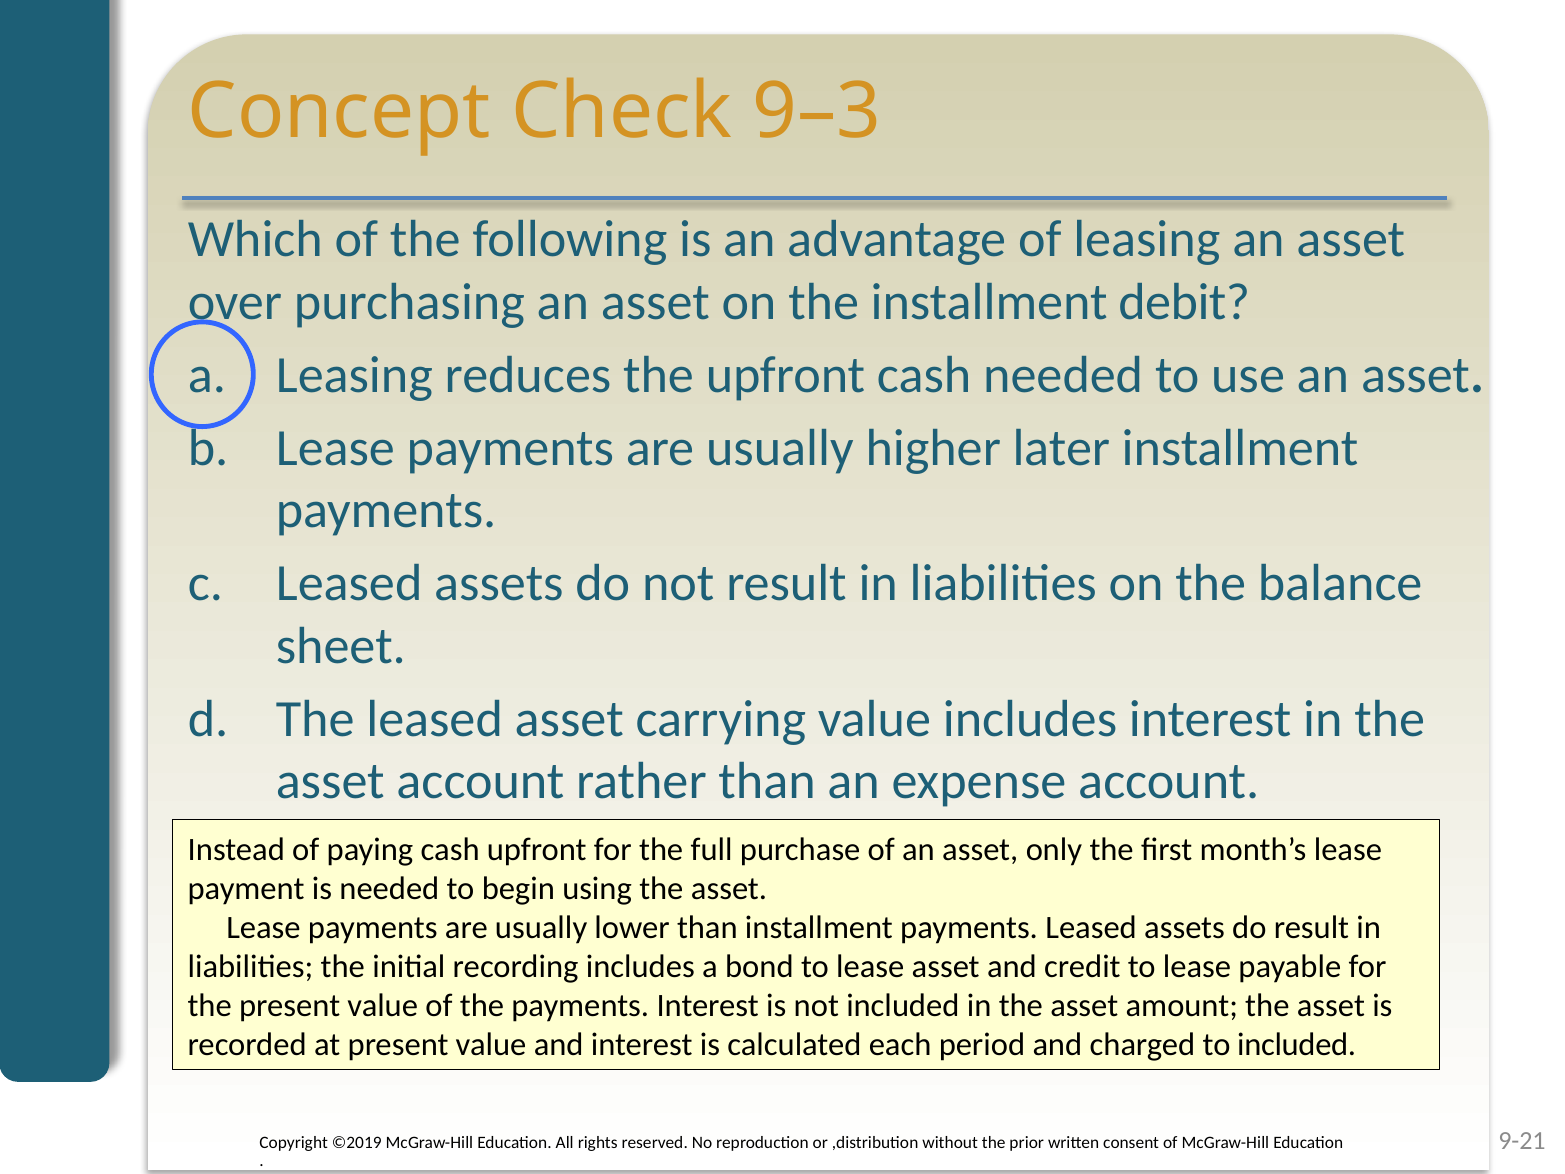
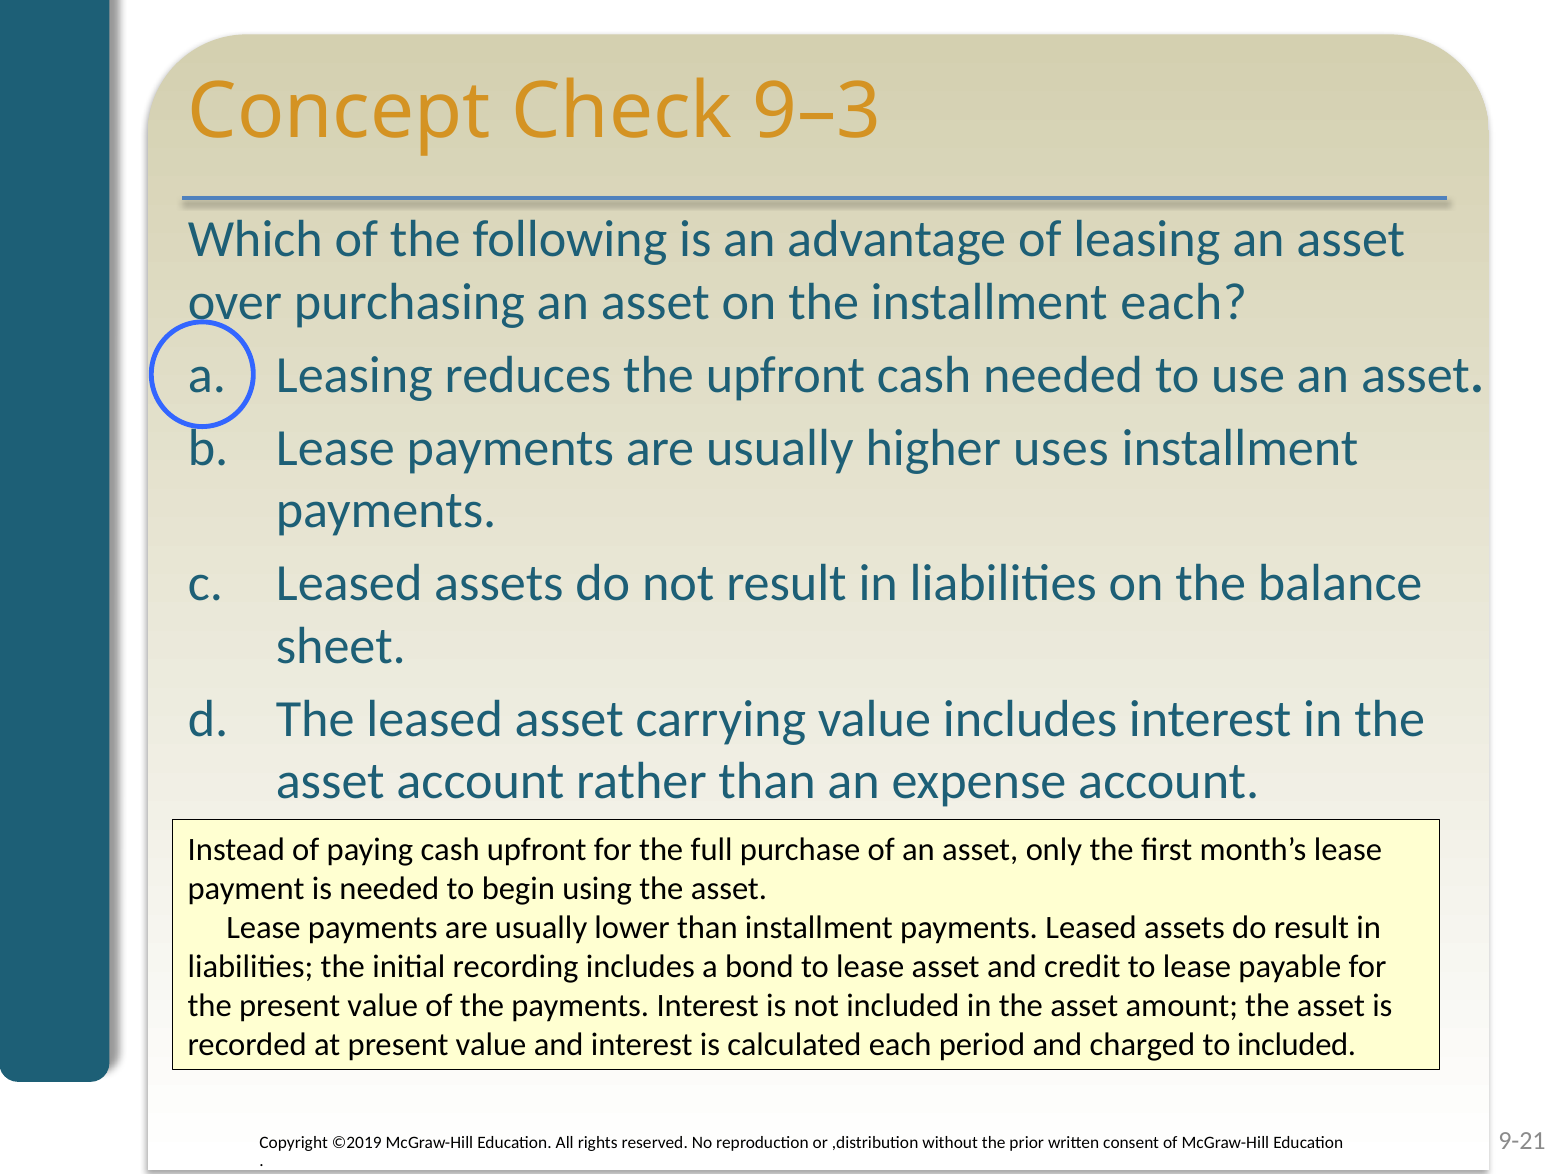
installment debit: debit -> each
later: later -> uses
